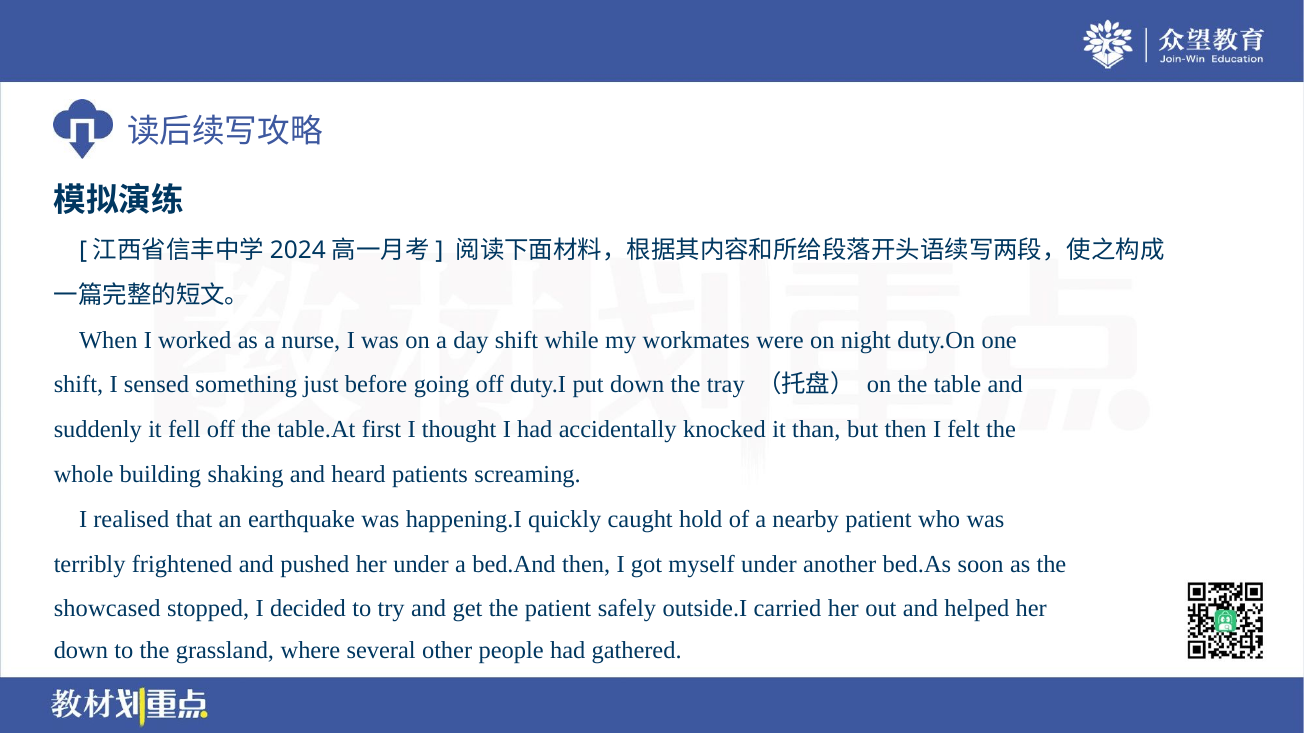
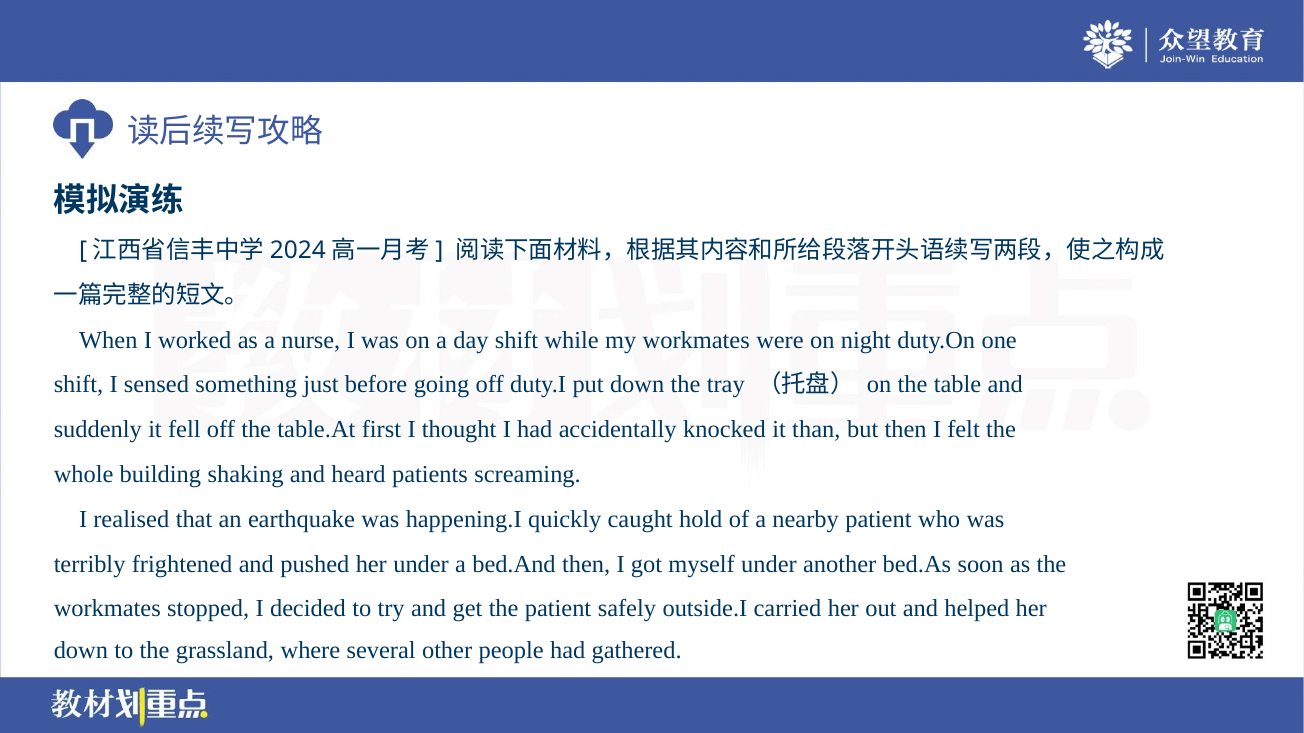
showcased at (107, 609): showcased -> workmates
